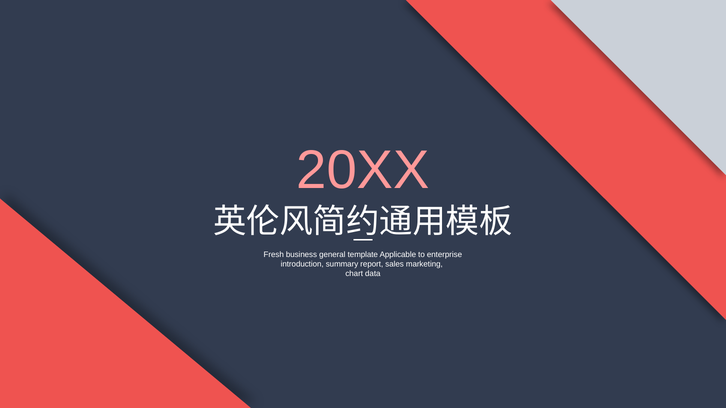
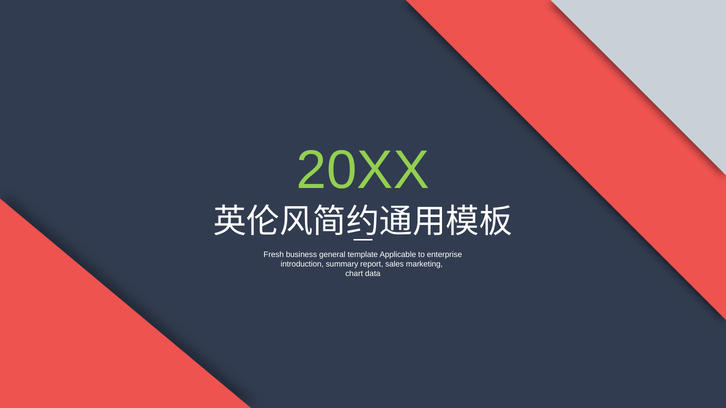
20XX colour: pink -> light green
